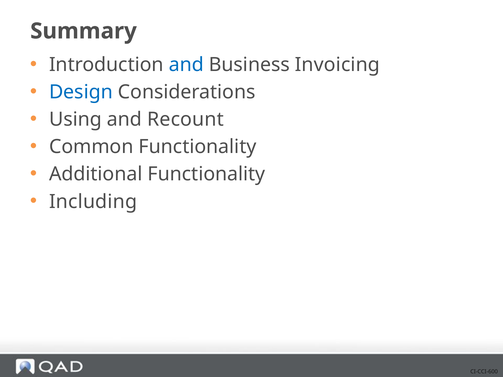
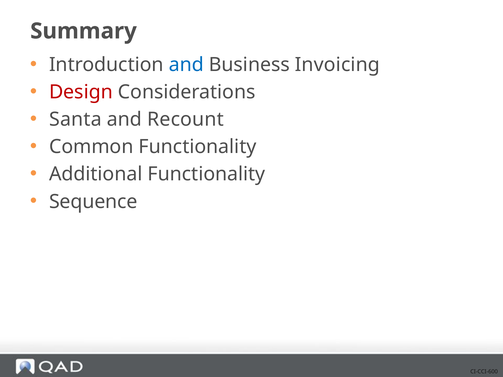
Design colour: blue -> red
Using: Using -> Santa
Including: Including -> Sequence
